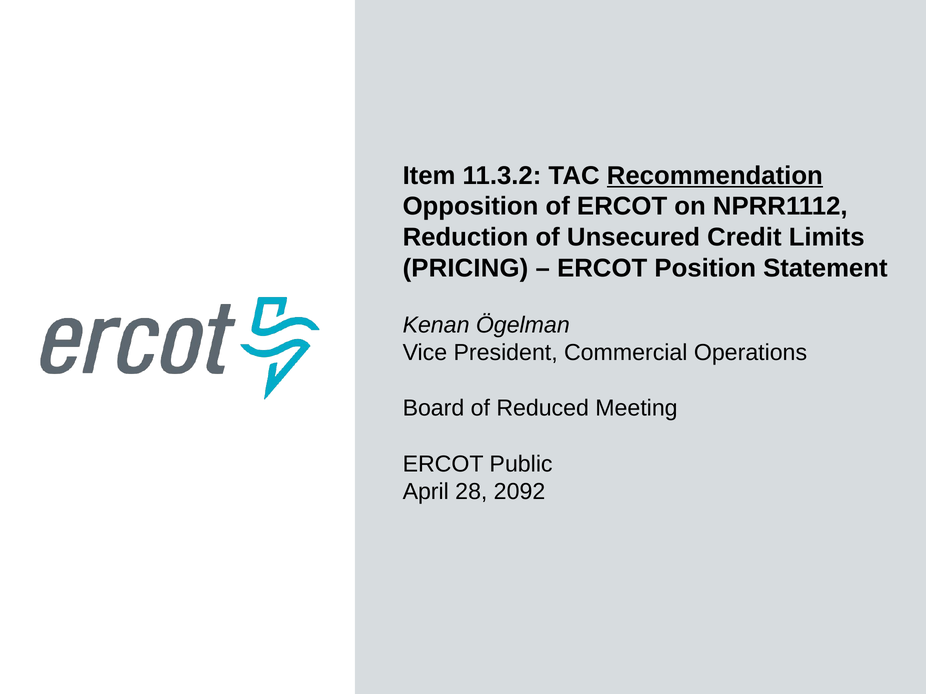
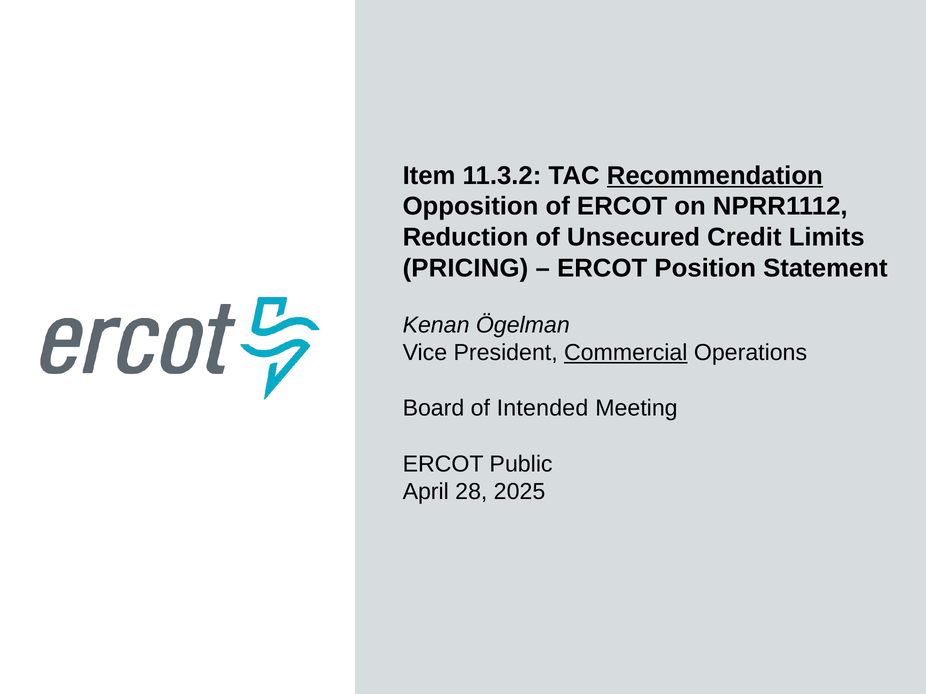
Commercial underline: none -> present
Reduced: Reduced -> Intended
2092: 2092 -> 2025
